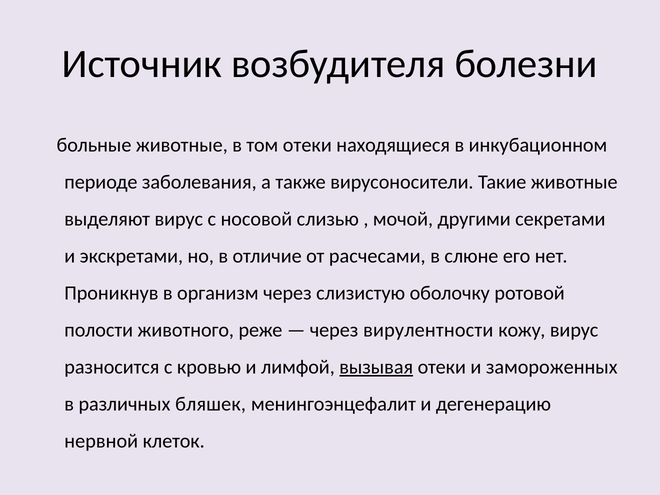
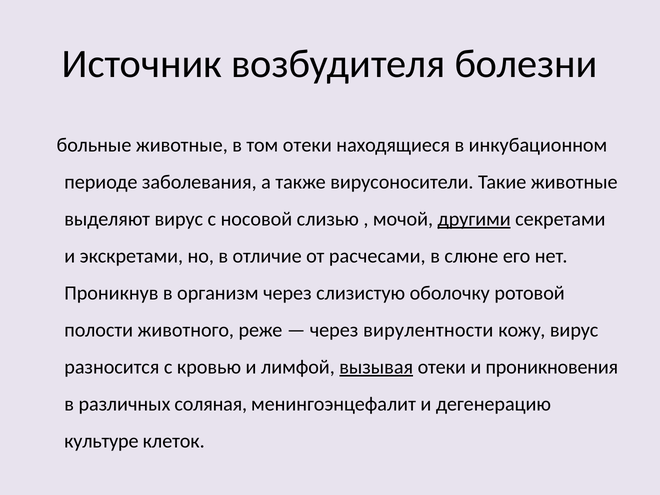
другими underline: none -> present
замороженных: замороженных -> проникновения
бляшек: бляшек -> соляная
нервной: нервной -> культуре
